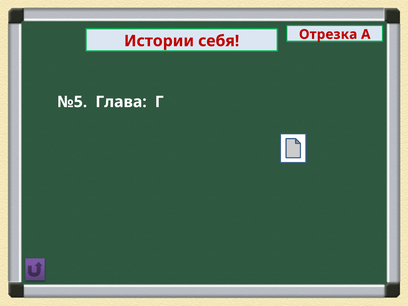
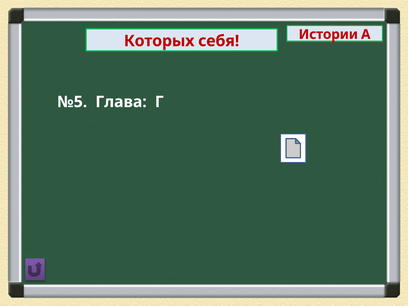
Истории: Истории -> Которых
Отрезка: Отрезка -> Истории
